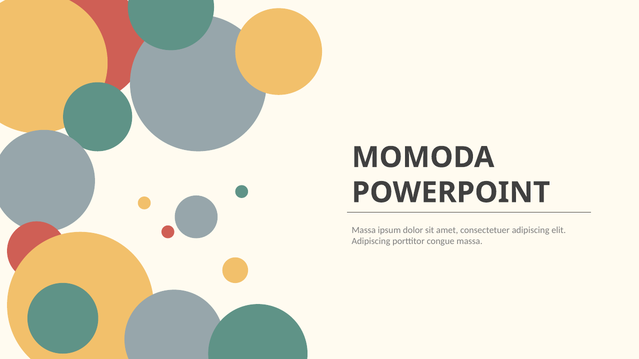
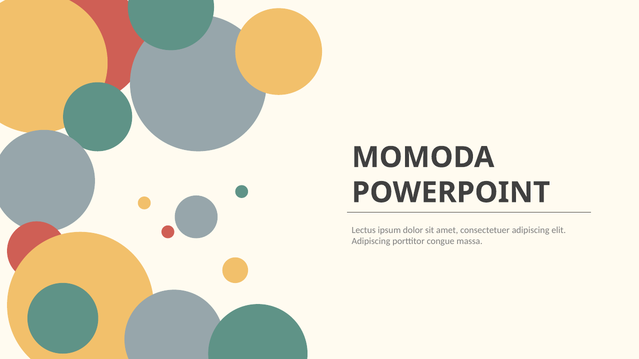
Massa at (364, 230): Massa -> Lectus
